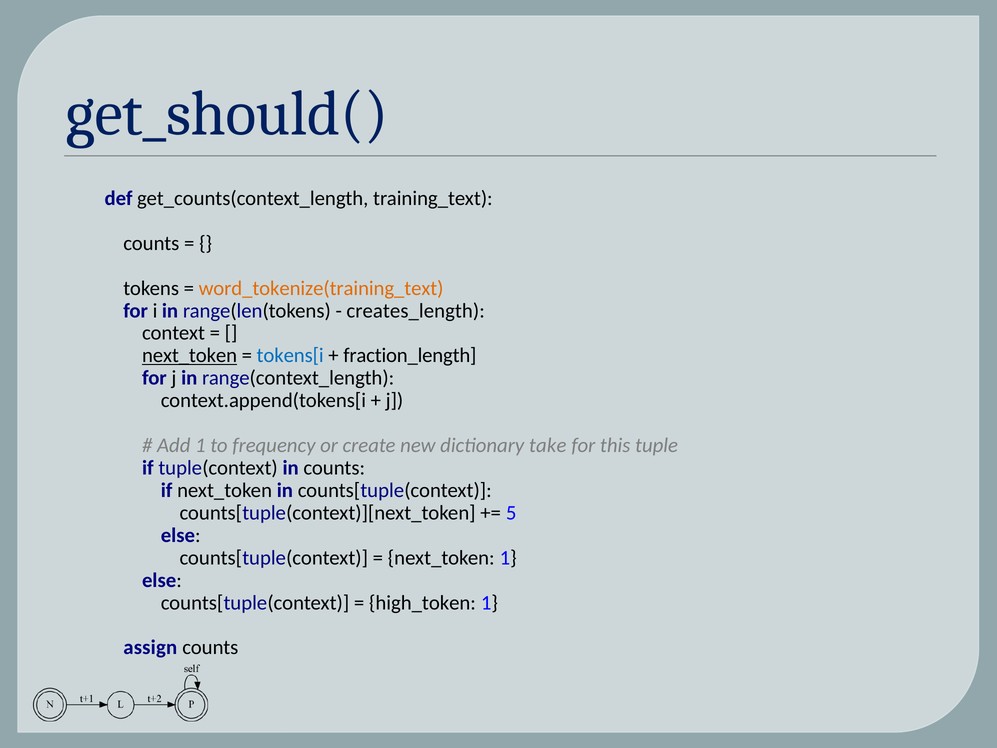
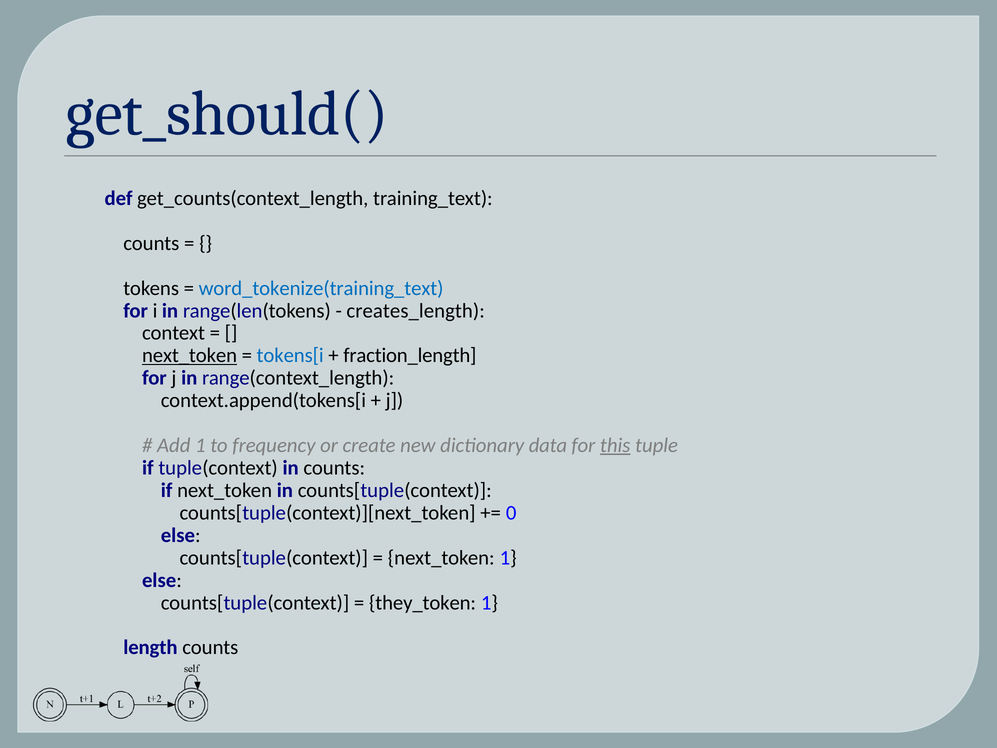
word_tokenize(training_text colour: orange -> blue
take: take -> data
this underline: none -> present
5: 5 -> 0
high_token: high_token -> they_token
assign: assign -> length
